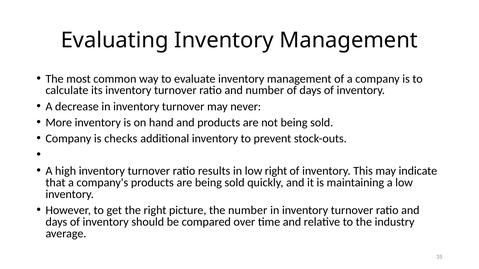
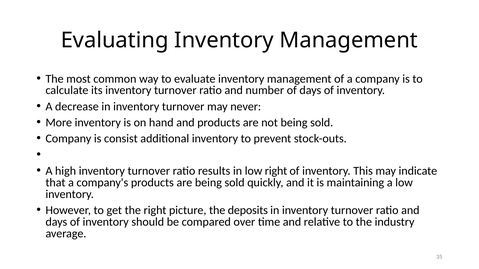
checks: checks -> consist
the number: number -> deposits
